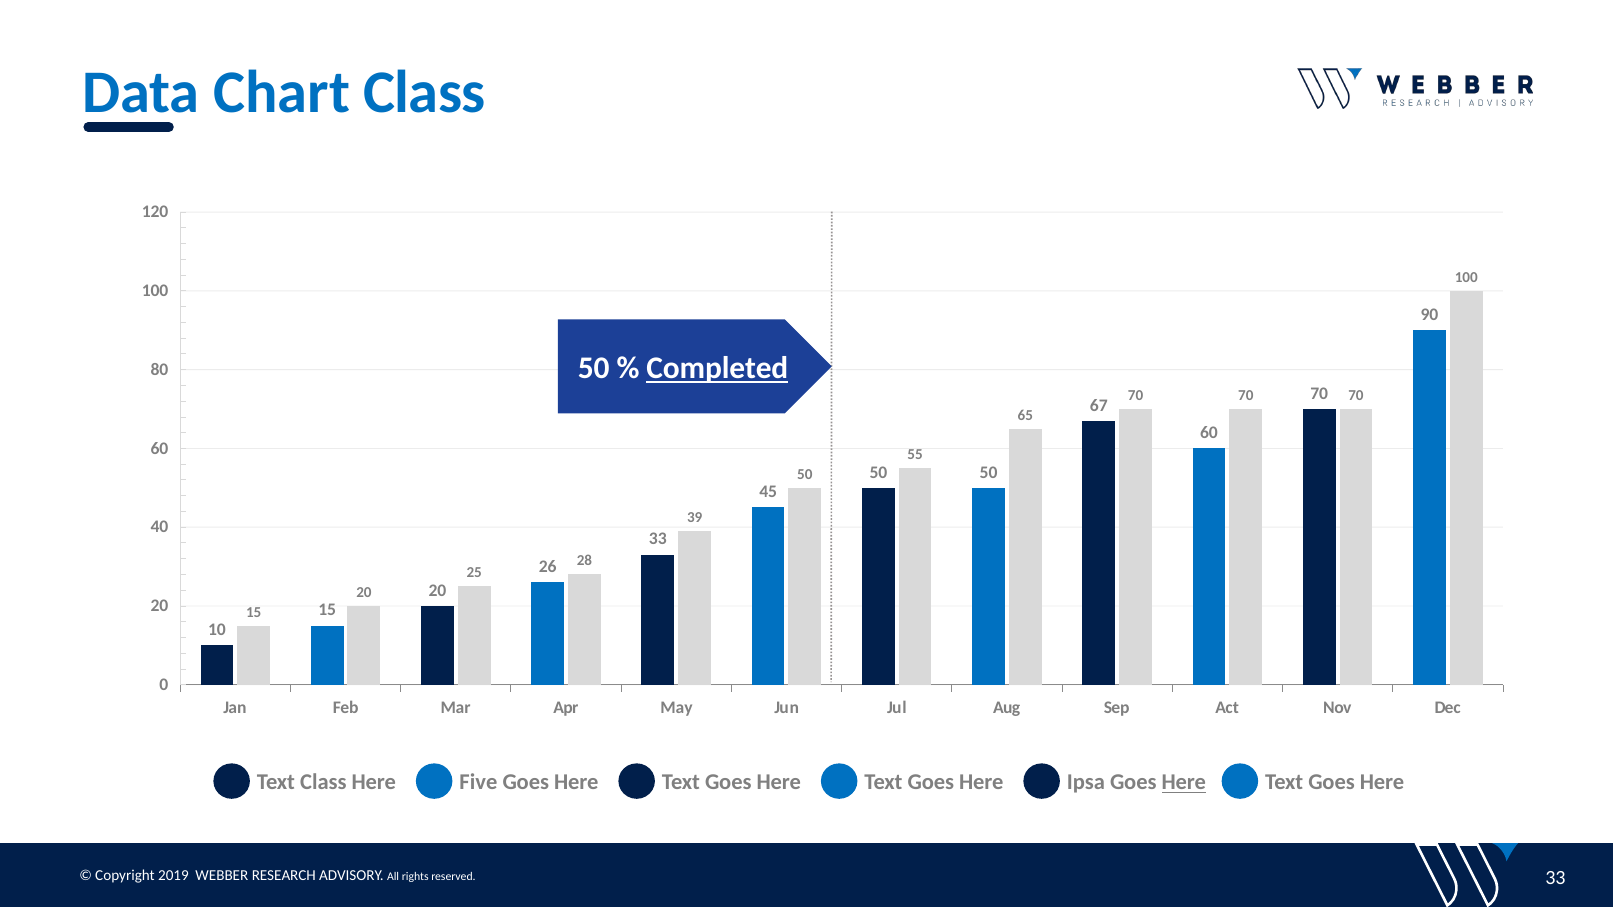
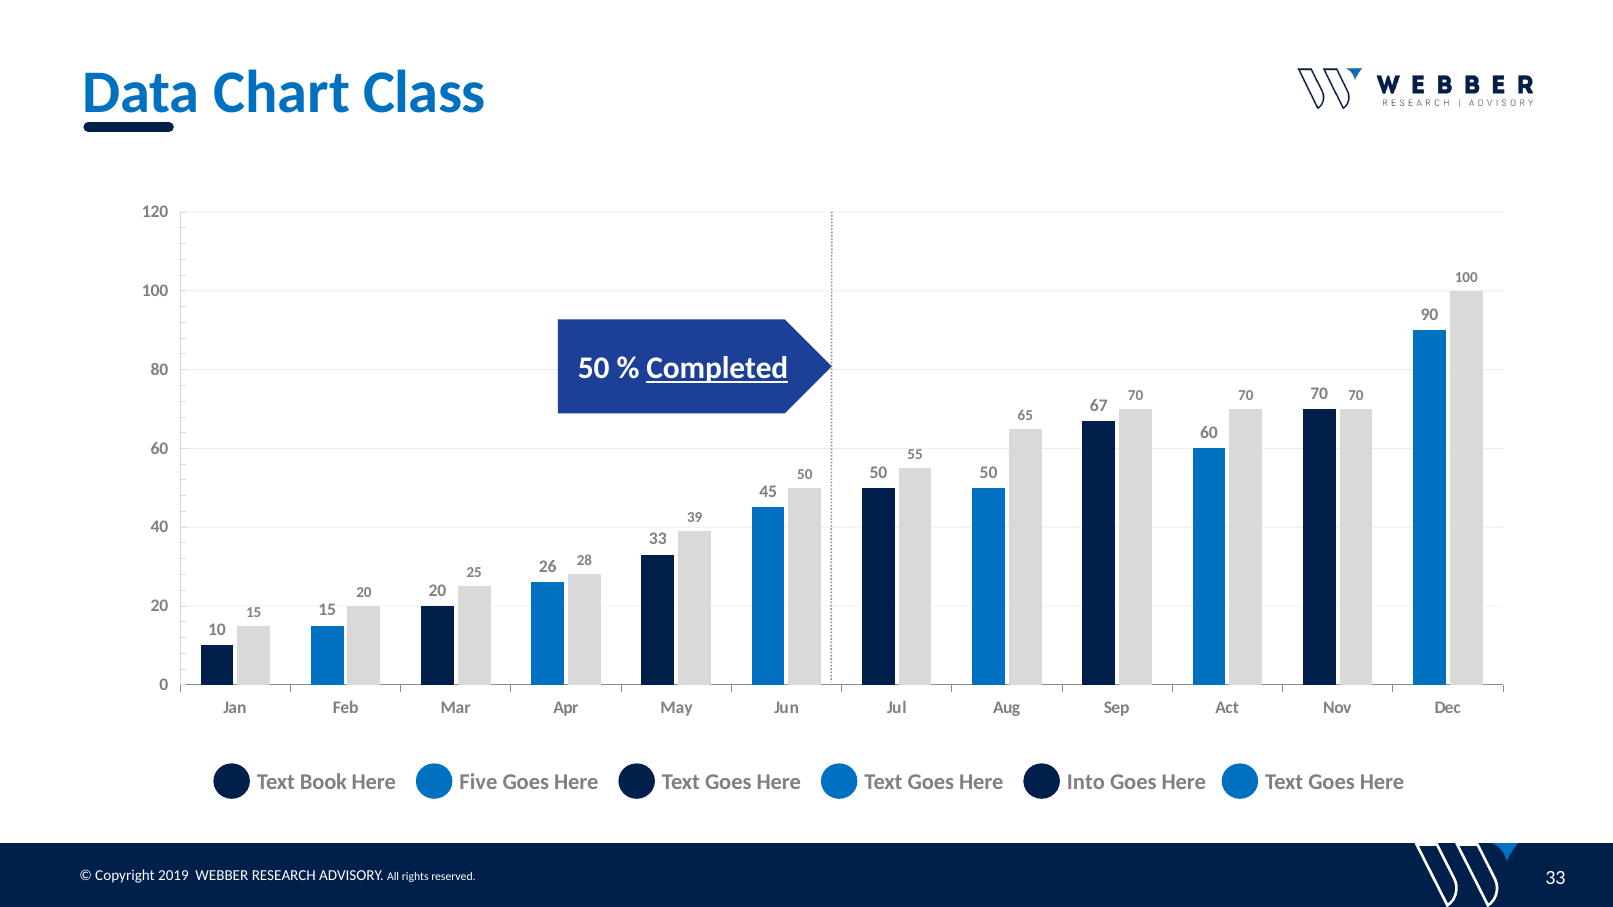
Text Class: Class -> Book
Ipsa: Ipsa -> Into
Here at (1184, 783) underline: present -> none
